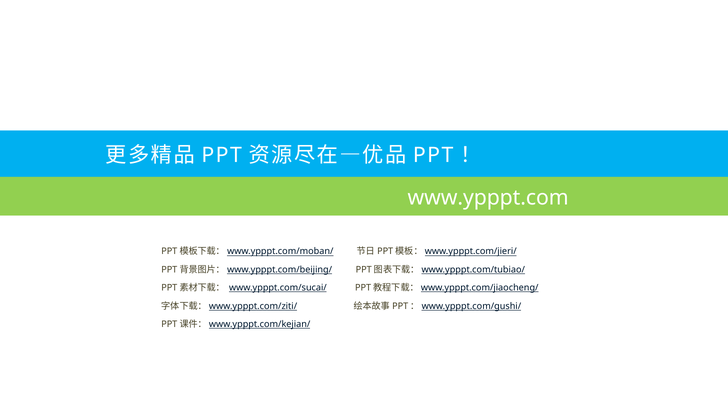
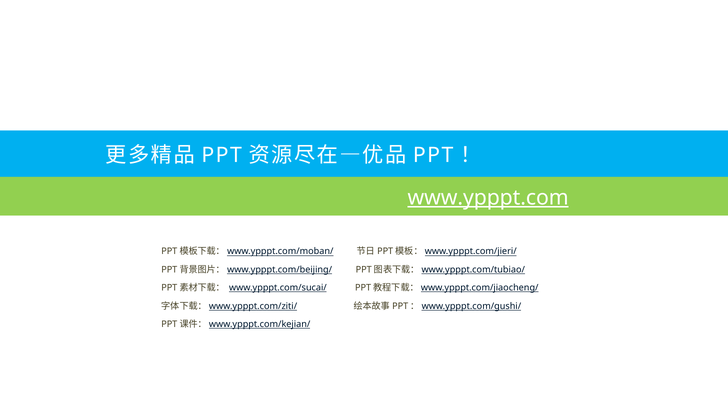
www.ypppt.com underline: none -> present
